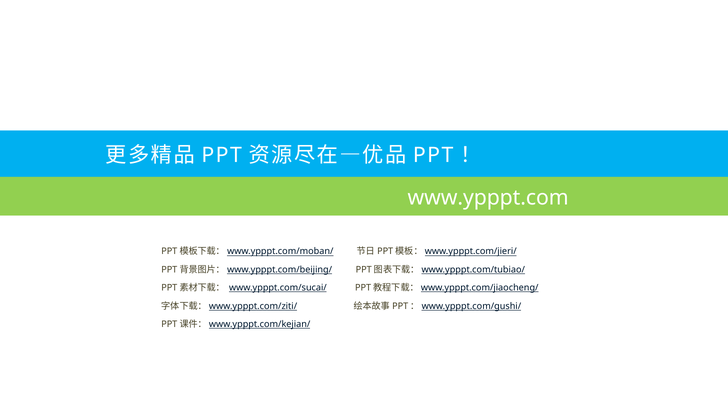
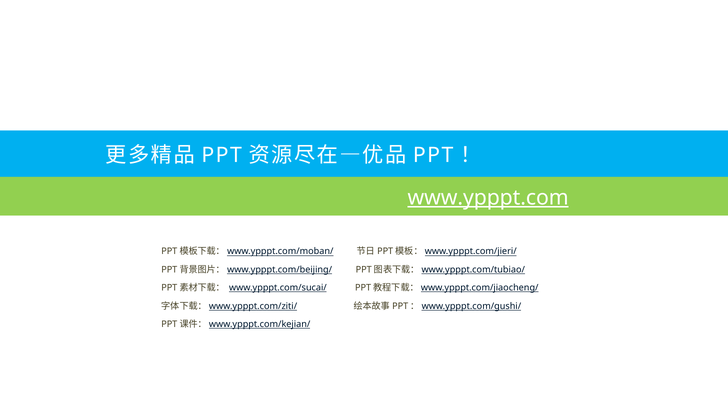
www.ypppt.com underline: none -> present
